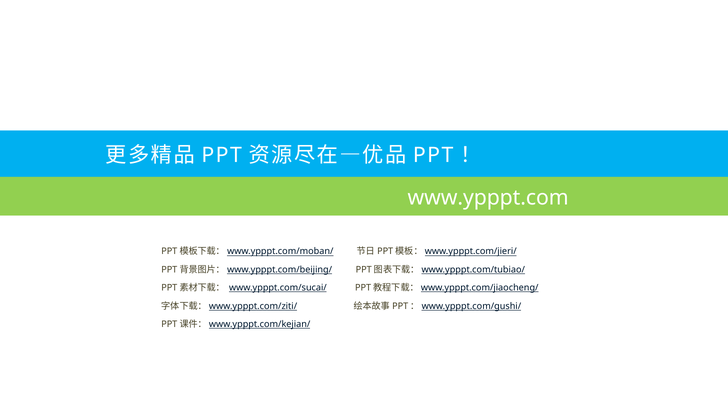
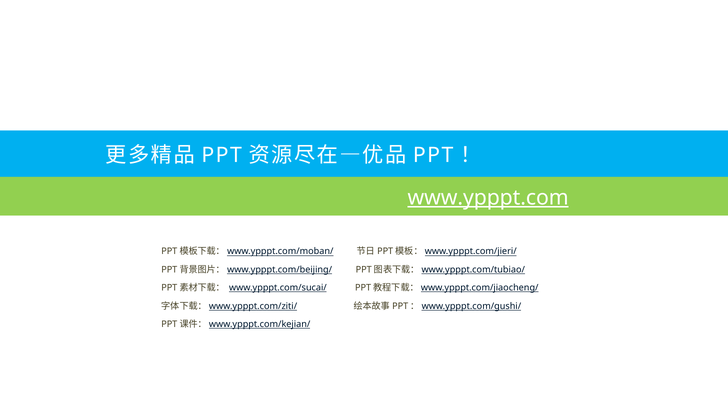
www.ypppt.com underline: none -> present
